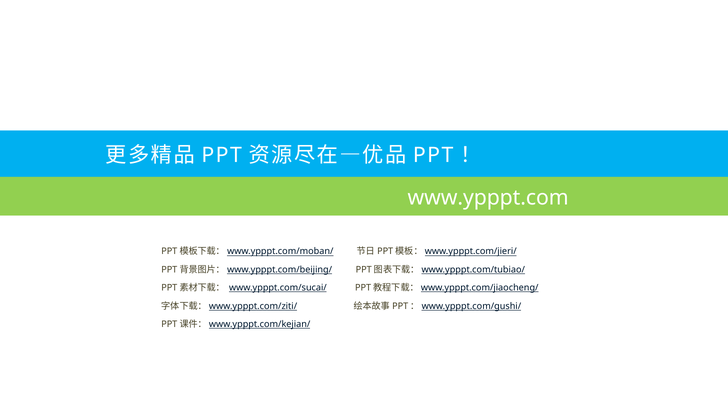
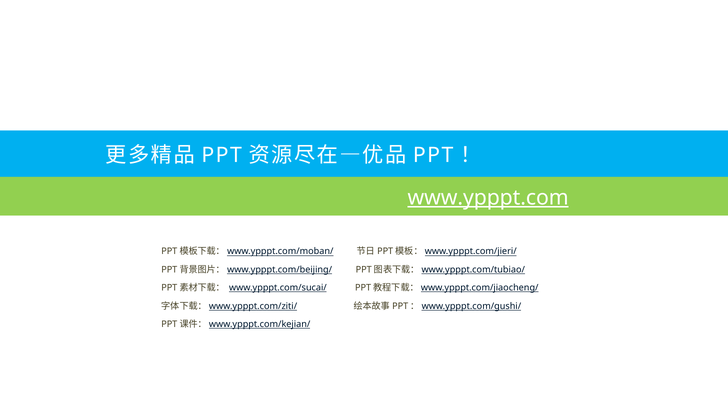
www.ypppt.com underline: none -> present
